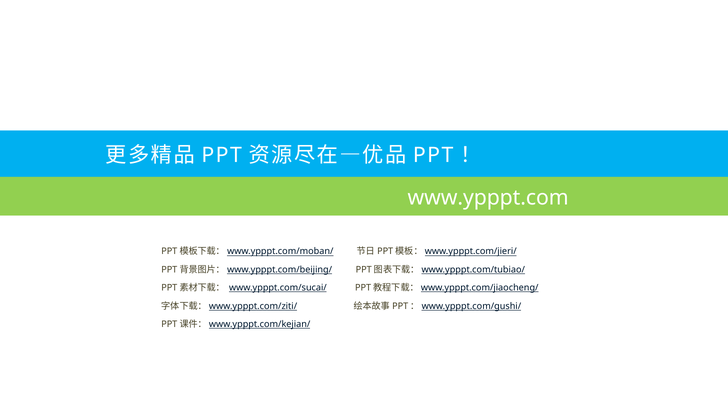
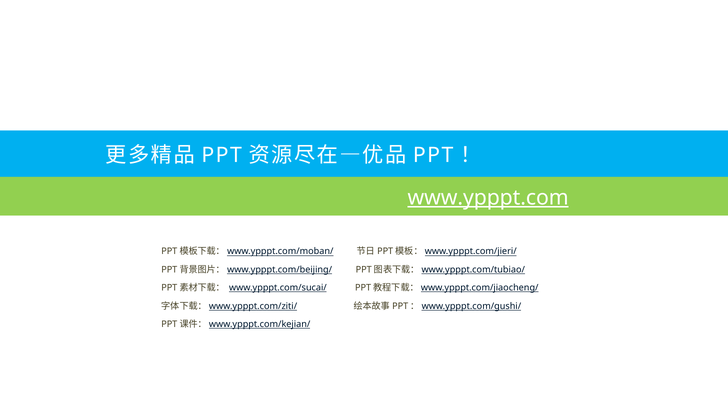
www.ypppt.com underline: none -> present
